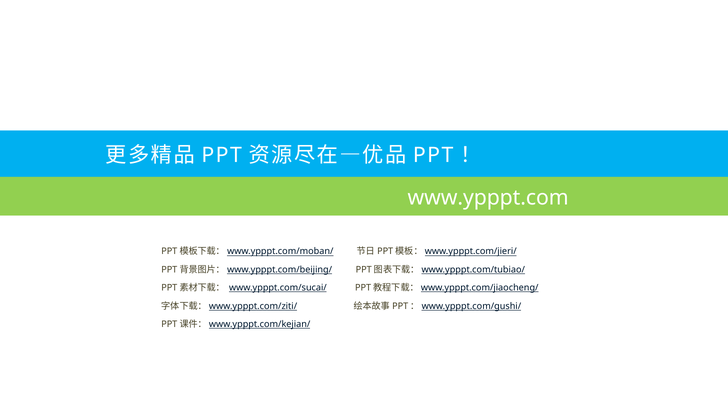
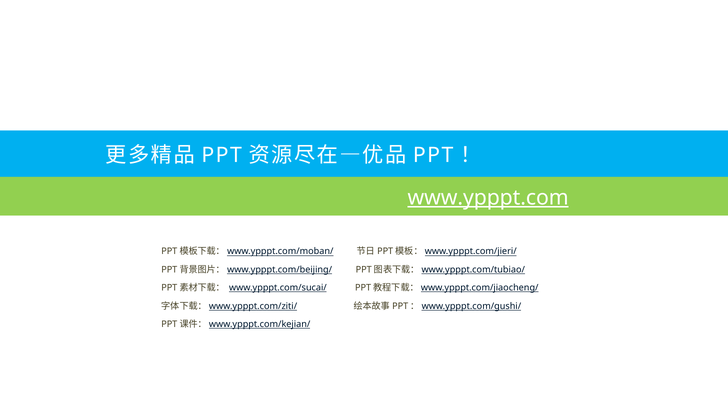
www.ypppt.com underline: none -> present
